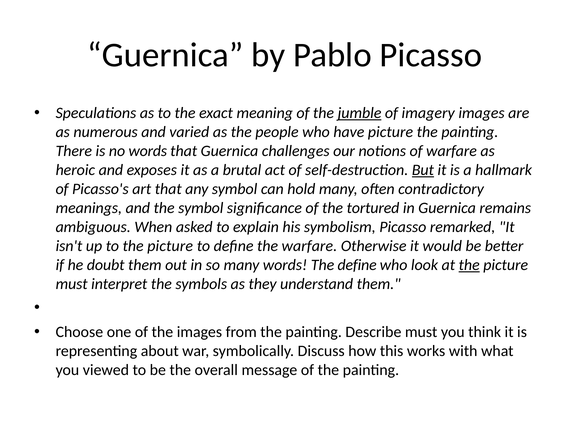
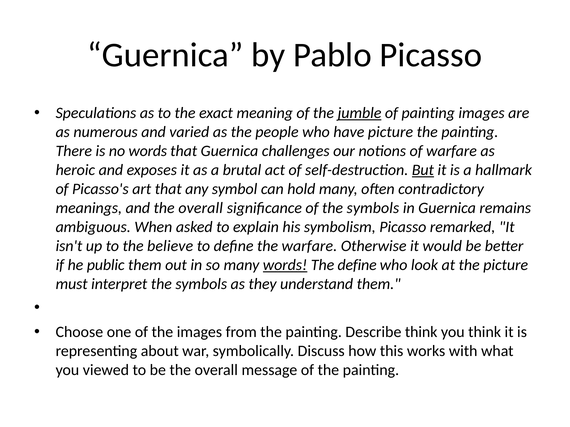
of imagery: imagery -> painting
and the symbol: symbol -> overall
of the tortured: tortured -> symbols
to the picture: picture -> believe
doubt: doubt -> public
words at (285, 265) underline: none -> present
the at (469, 265) underline: present -> none
Describe must: must -> think
